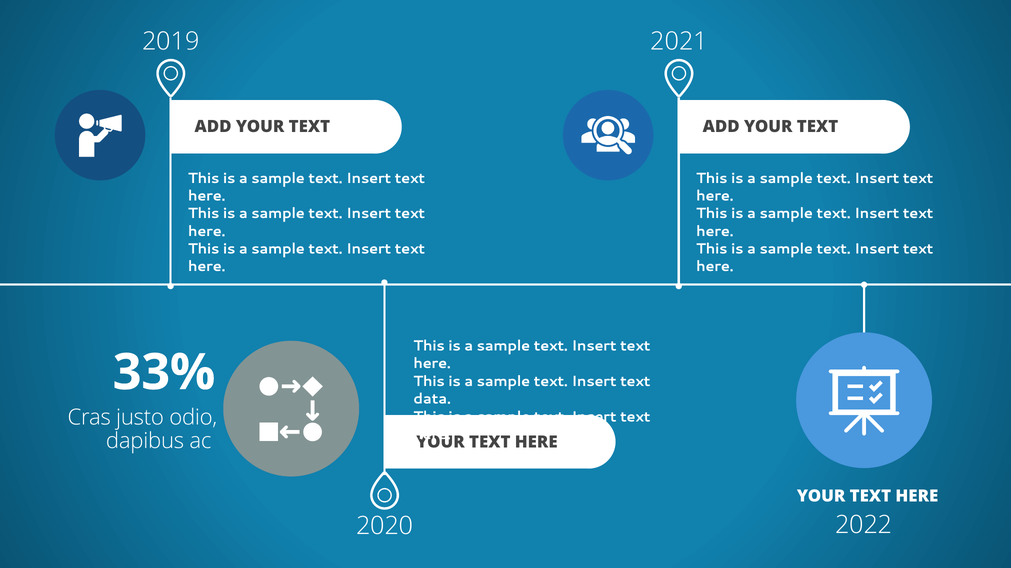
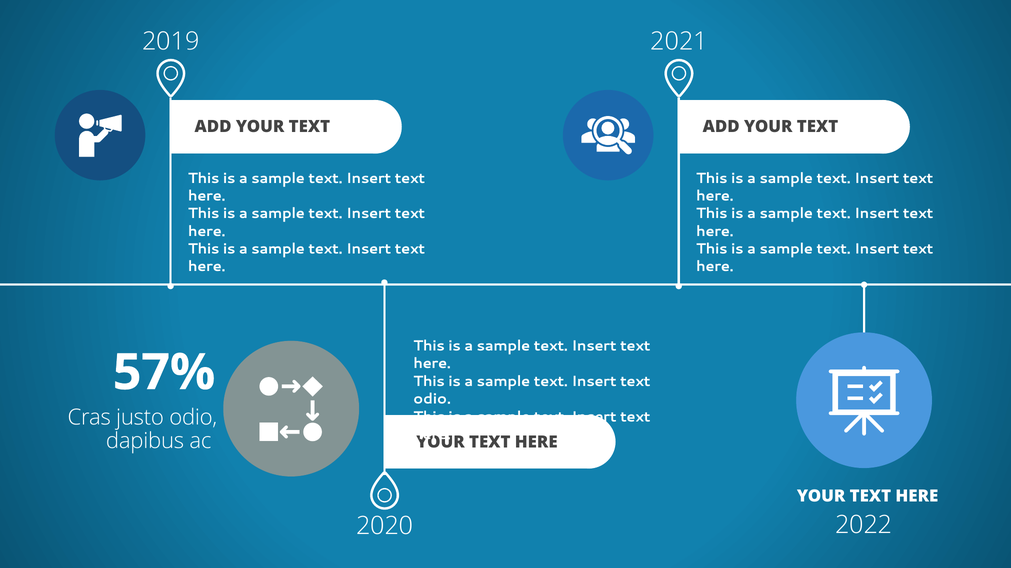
33%: 33% -> 57%
data at (432, 399): data -> odio
